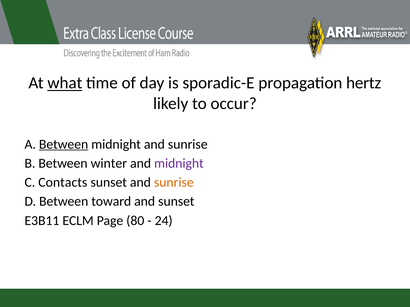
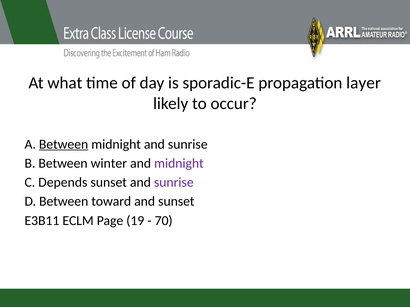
what underline: present -> none
hertz: hertz -> layer
Contacts: Contacts -> Depends
sunrise at (174, 183) colour: orange -> purple
80: 80 -> 19
24: 24 -> 70
